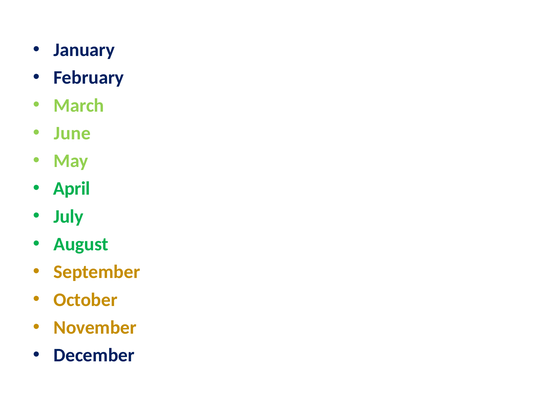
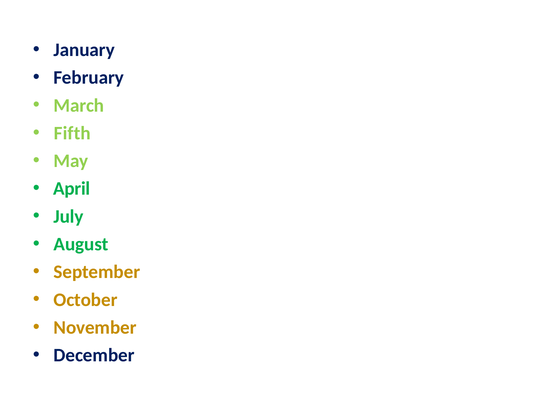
June: June -> Fifth
